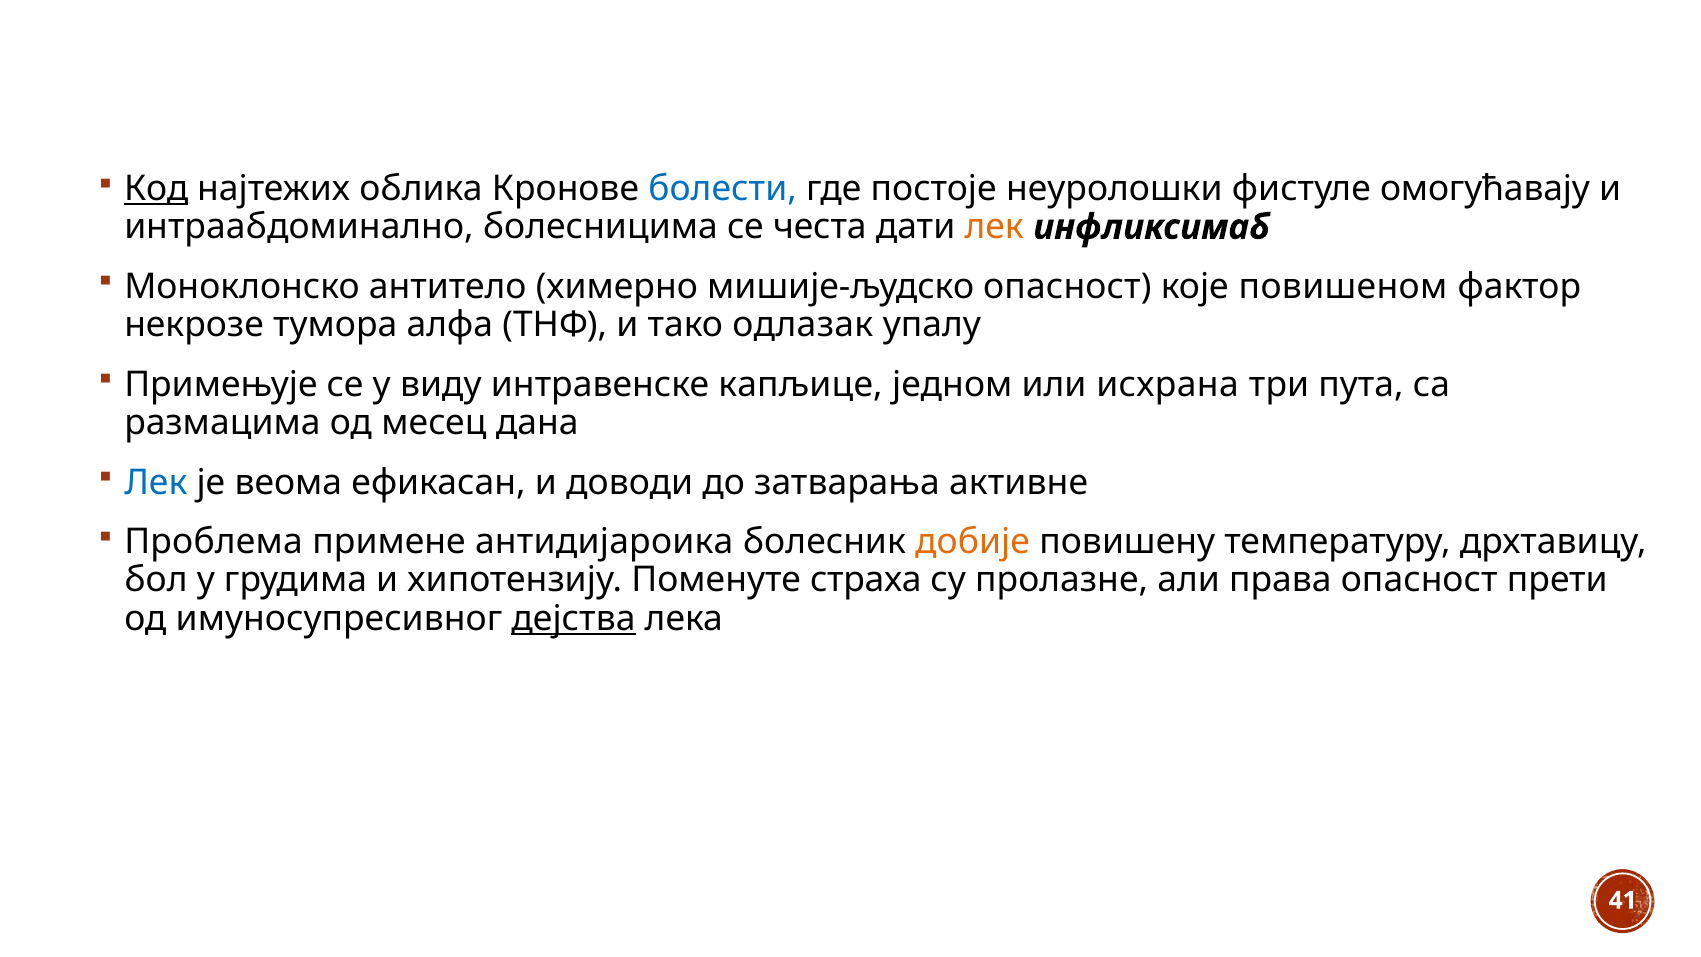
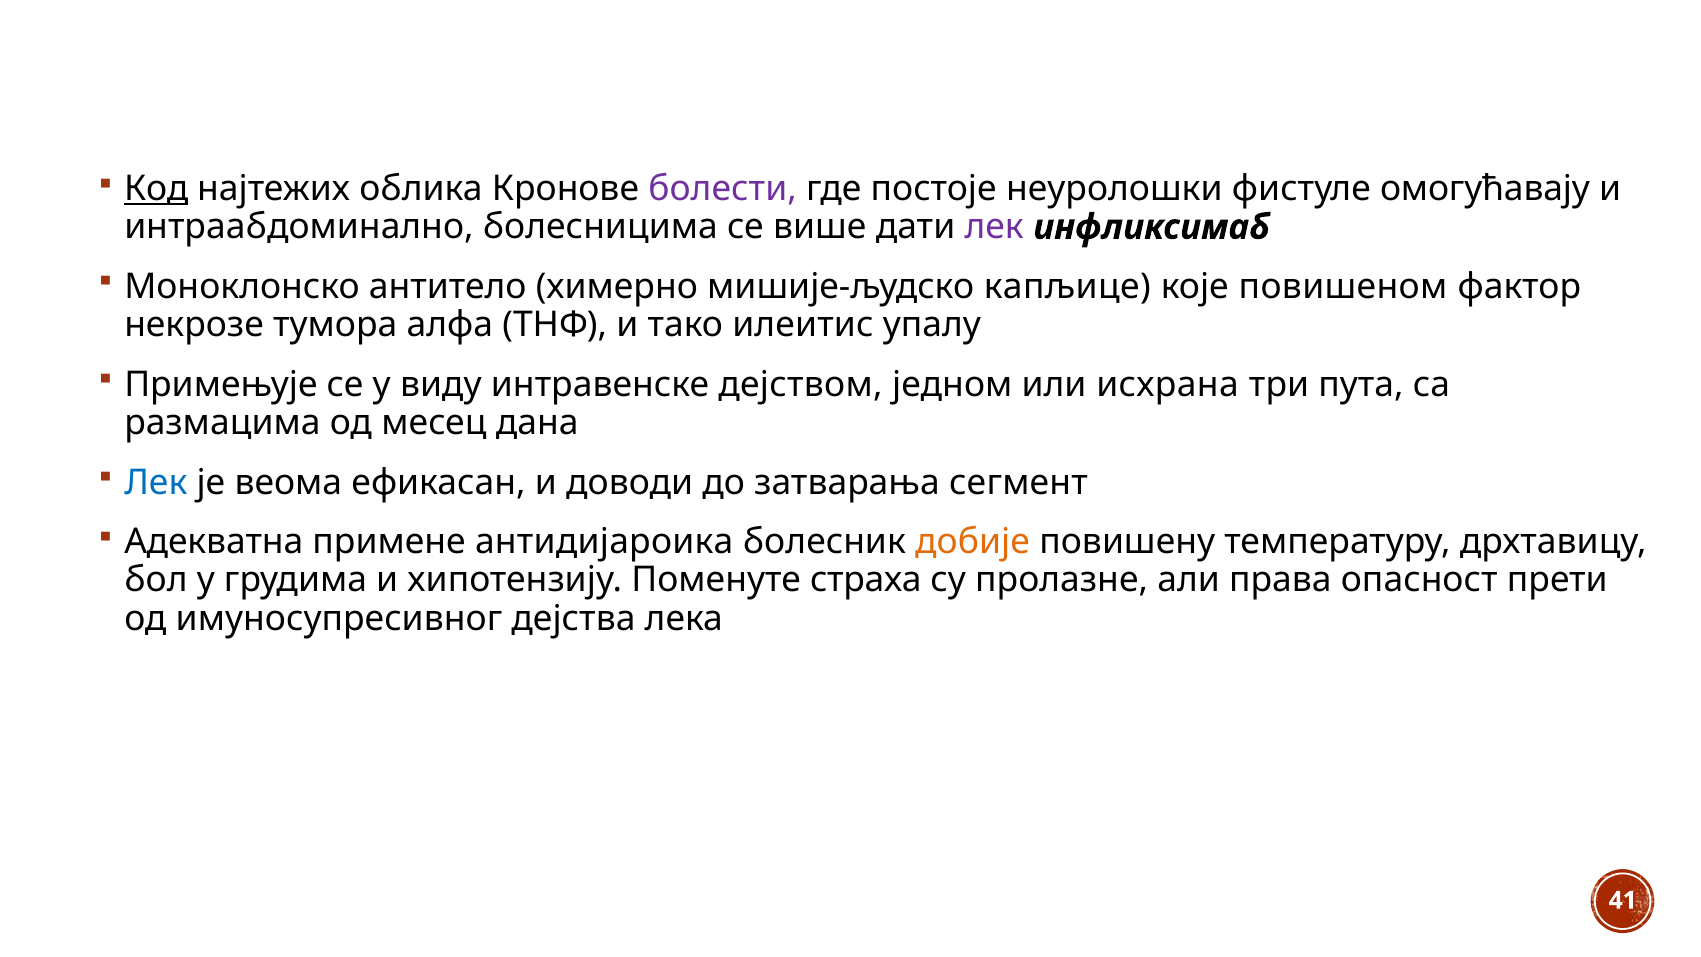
болести colour: blue -> purple
честа: честа -> више
лек at (994, 227) colour: orange -> purple
мишије-људско опасност: опасност -> капљице
одлазак: одлазак -> илеитис
капљице: капљице -> дејством
активне: активне -> сегмент
Проблема: Проблема -> Адекватна
дејства underline: present -> none
